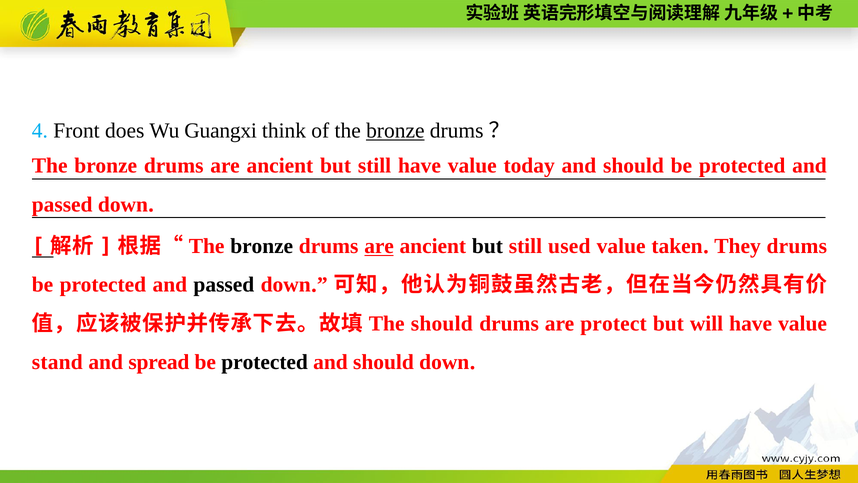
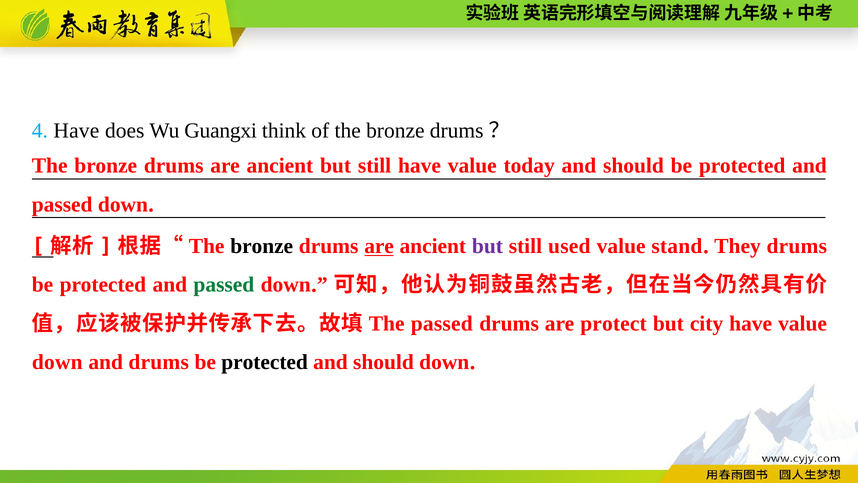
4 Front: Front -> Have
bronze at (395, 131) underline: present -> none
but at (487, 246) colour: black -> purple
taken: taken -> stand
passed at (224, 285) colour: black -> green
The should: should -> passed
will: will -> city
stand at (57, 362): stand -> down
and spread: spread -> drums
